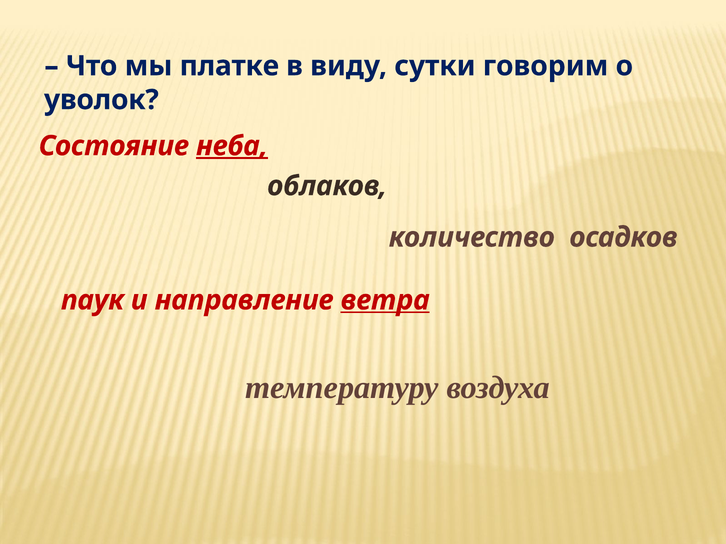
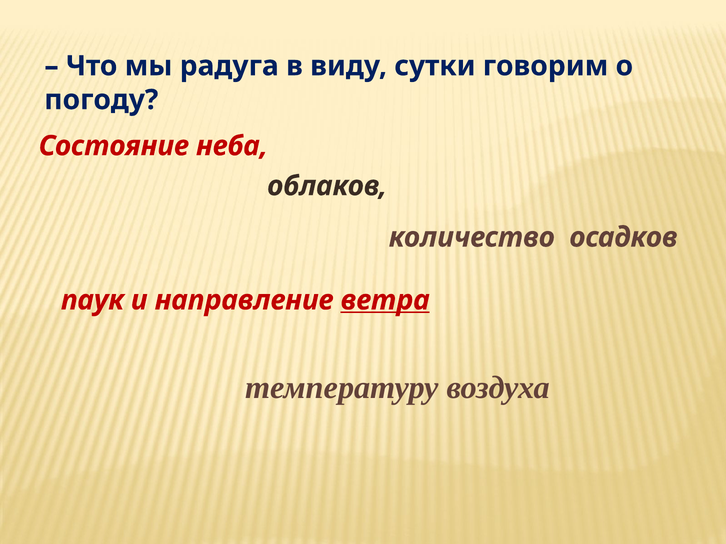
платке: платке -> радуга
уволок: уволок -> погоду
неба underline: present -> none
